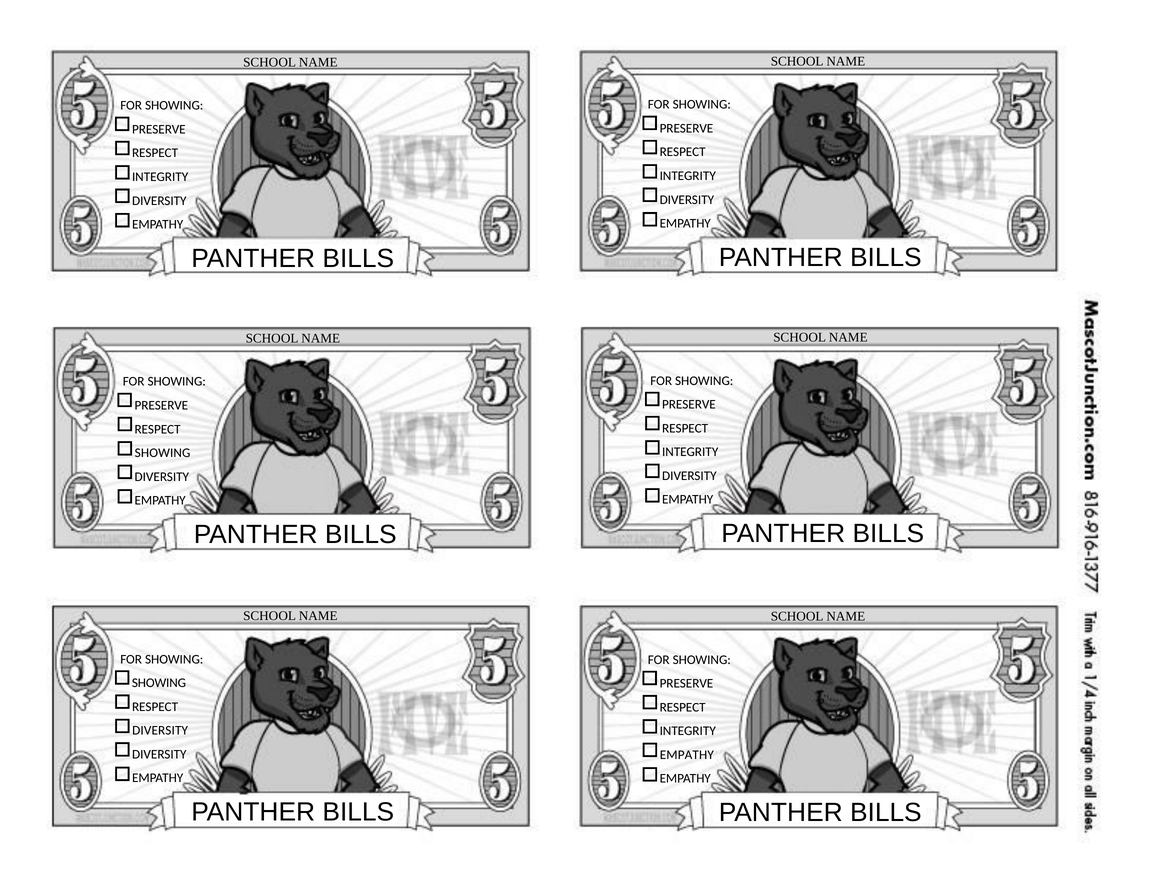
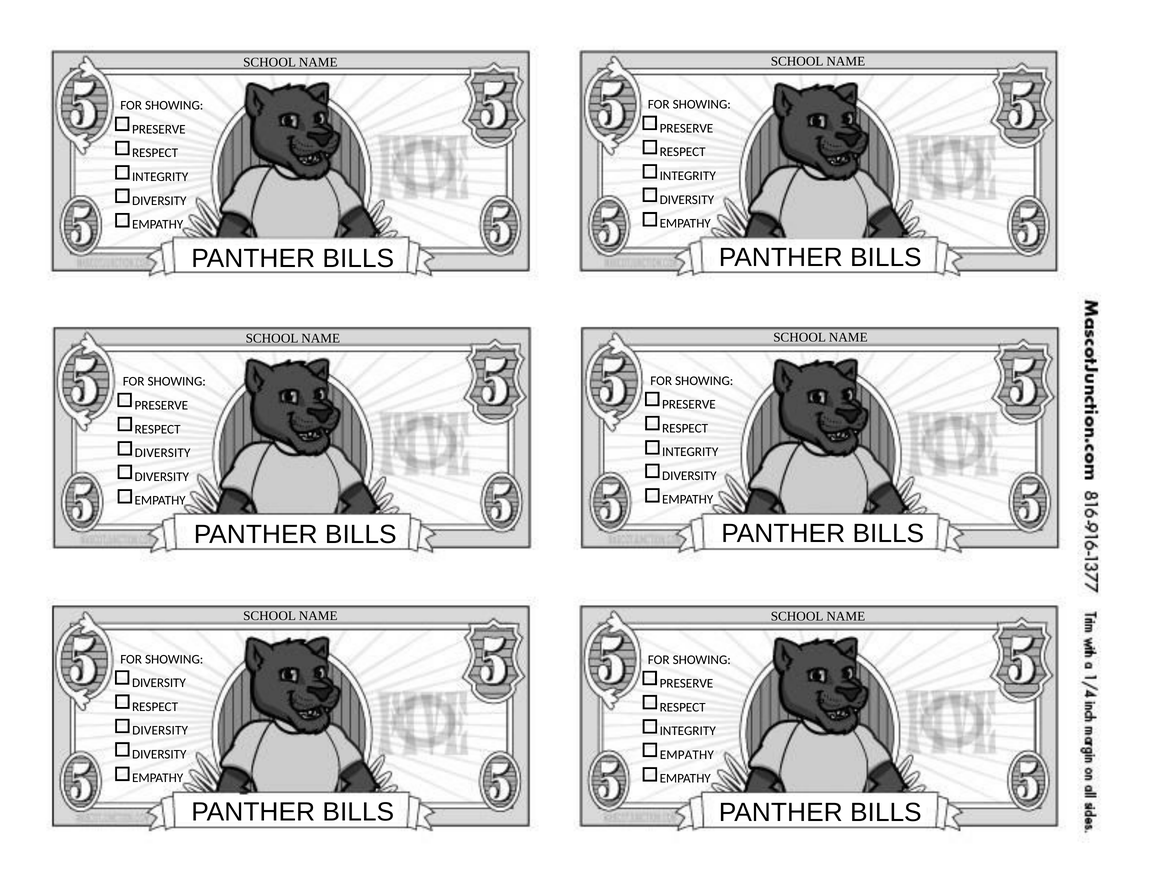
SHOWING at (163, 453): SHOWING -> DIVERSITY
SHOWING at (159, 683): SHOWING -> DIVERSITY
